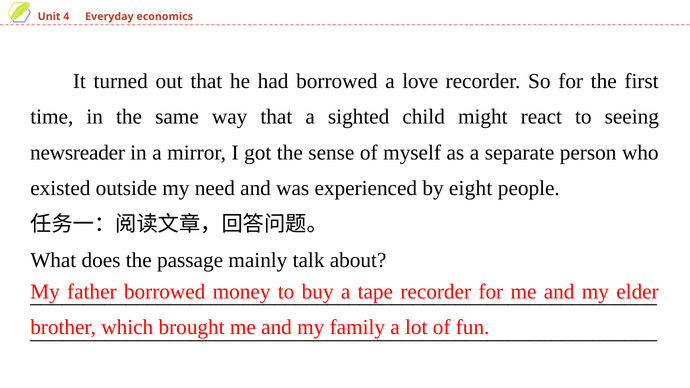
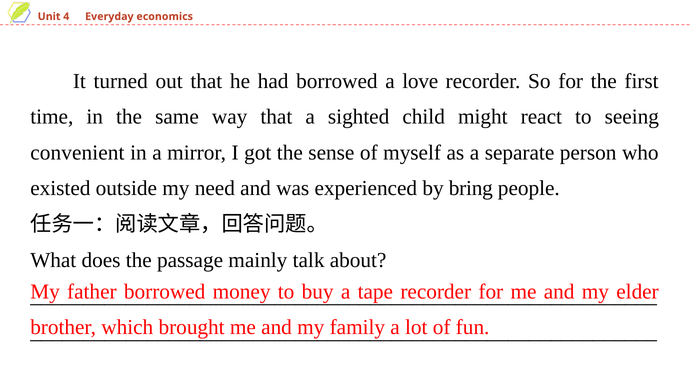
newsreader: newsreader -> convenient
eight: eight -> bring
